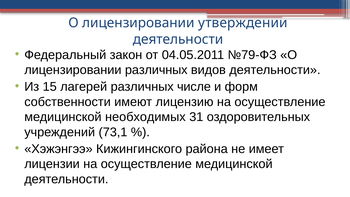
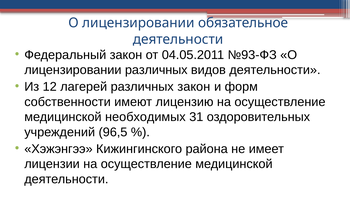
утверждении: утверждении -> обязательное
№79-ФЗ: №79-ФЗ -> №93-ФЗ
15: 15 -> 12
различных числе: числе -> закон
73,1: 73,1 -> 96,5
